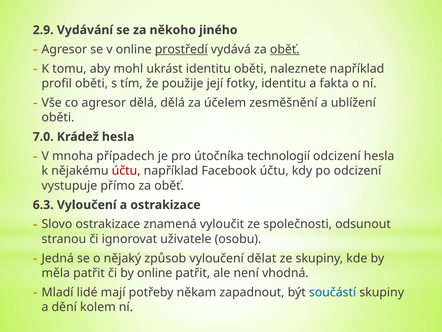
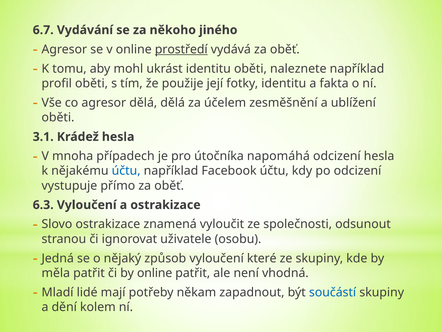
2.9: 2.9 -> 6.7
oběť at (285, 49) underline: present -> none
7.0: 7.0 -> 3.1
technologií: technologií -> napomáhá
účtu at (126, 171) colour: red -> blue
dělat: dělat -> které
